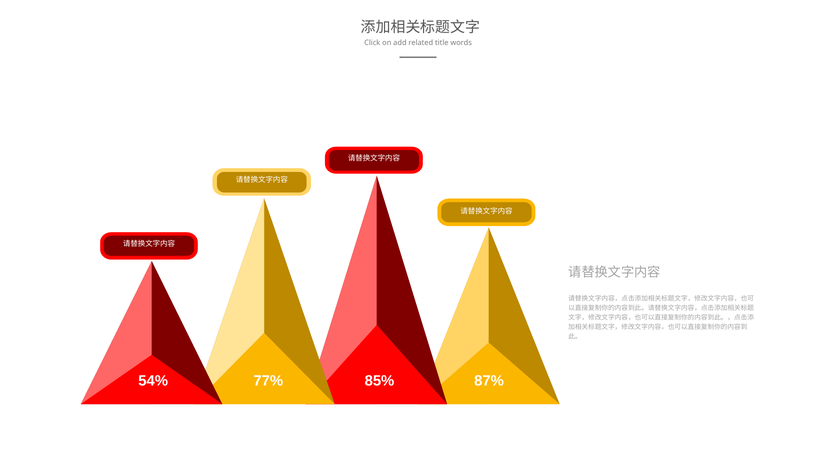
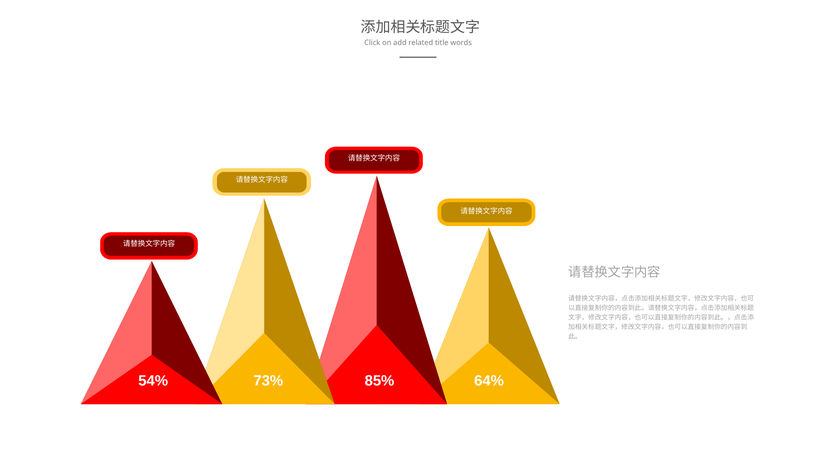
77%: 77% -> 73%
87%: 87% -> 64%
